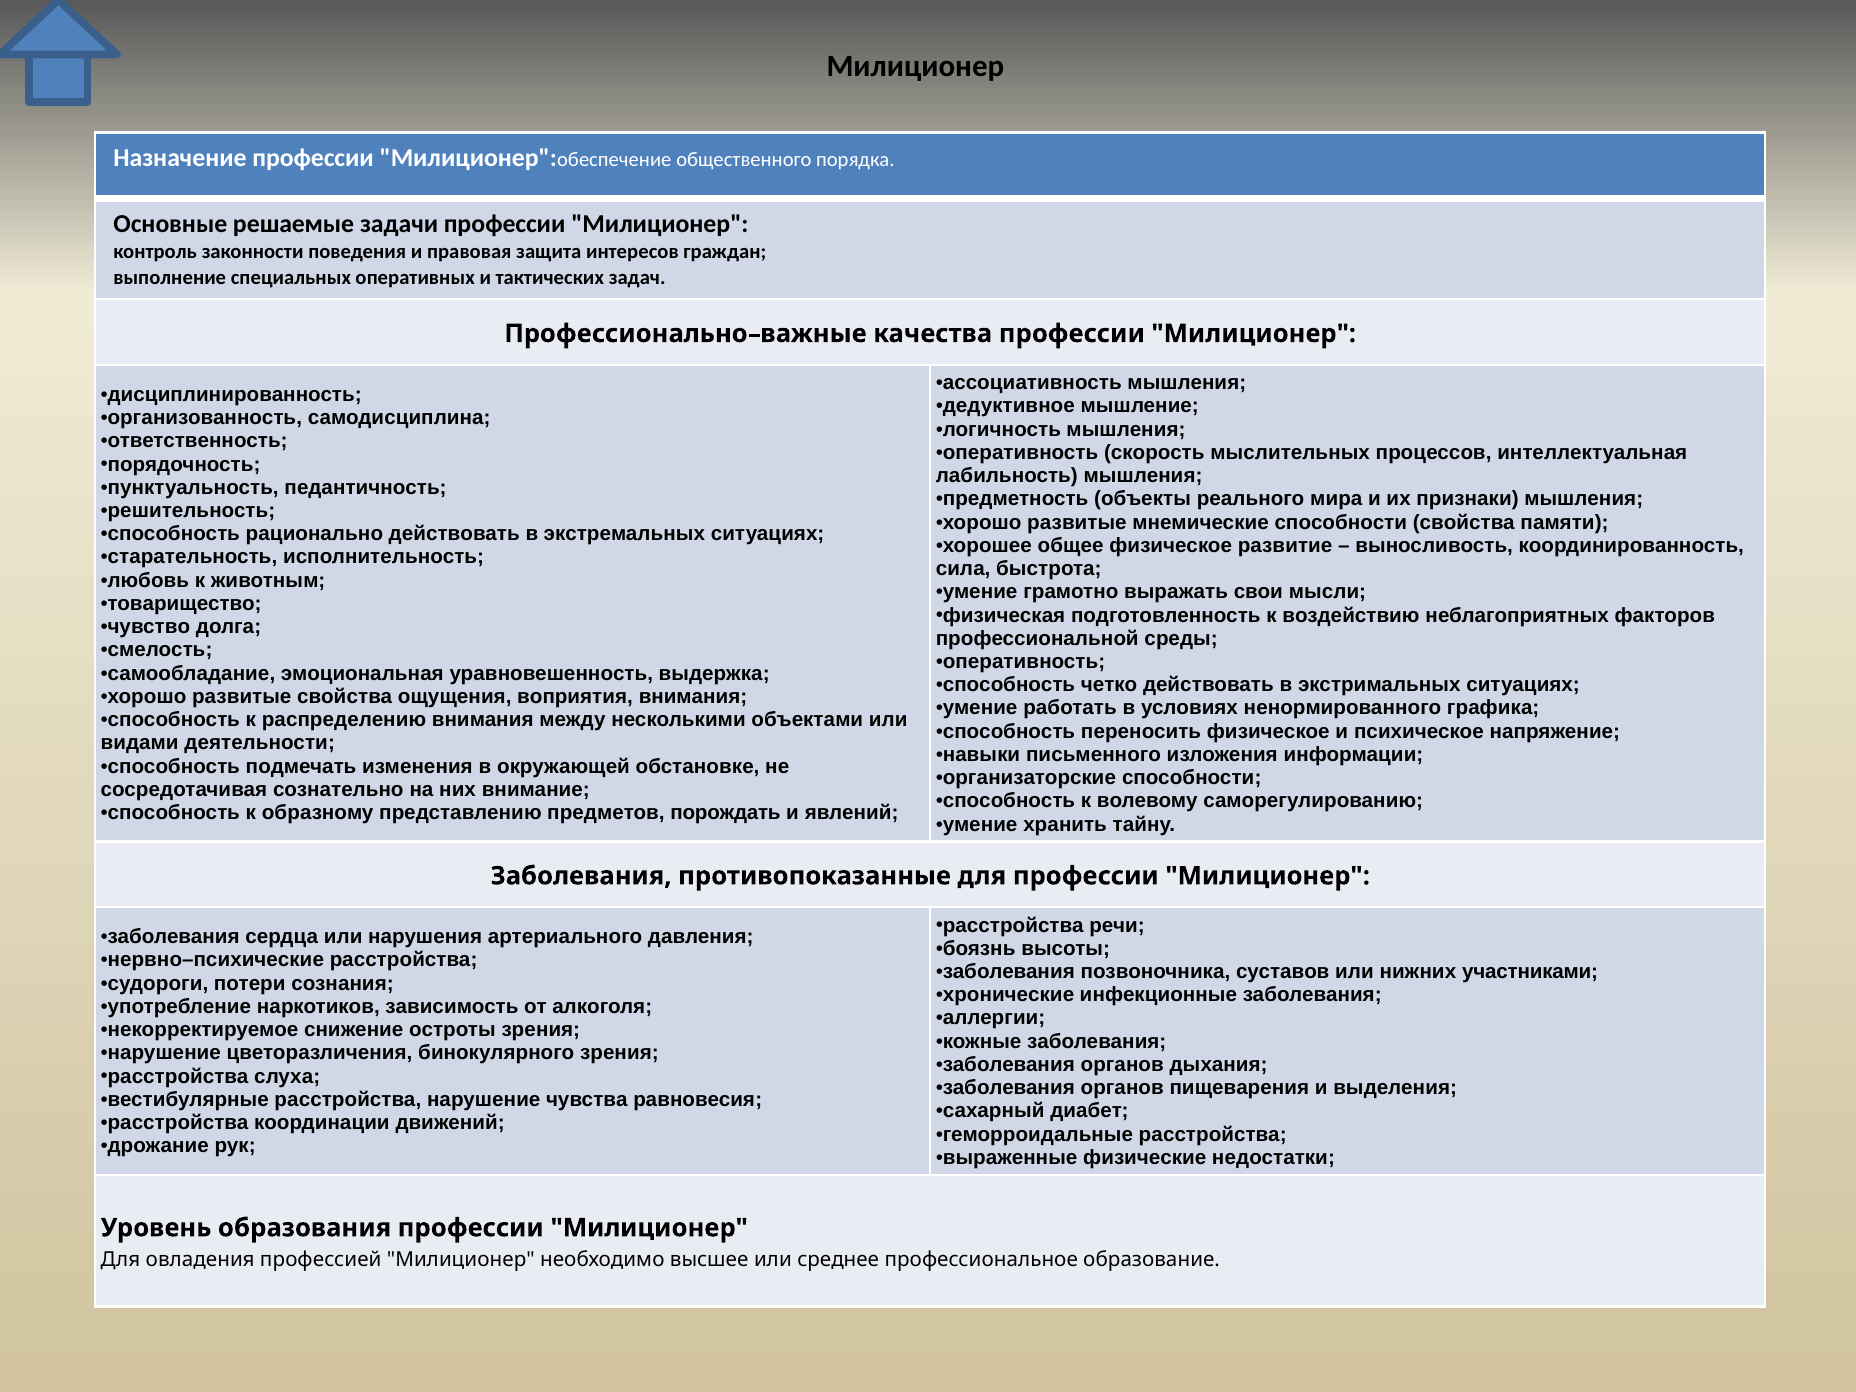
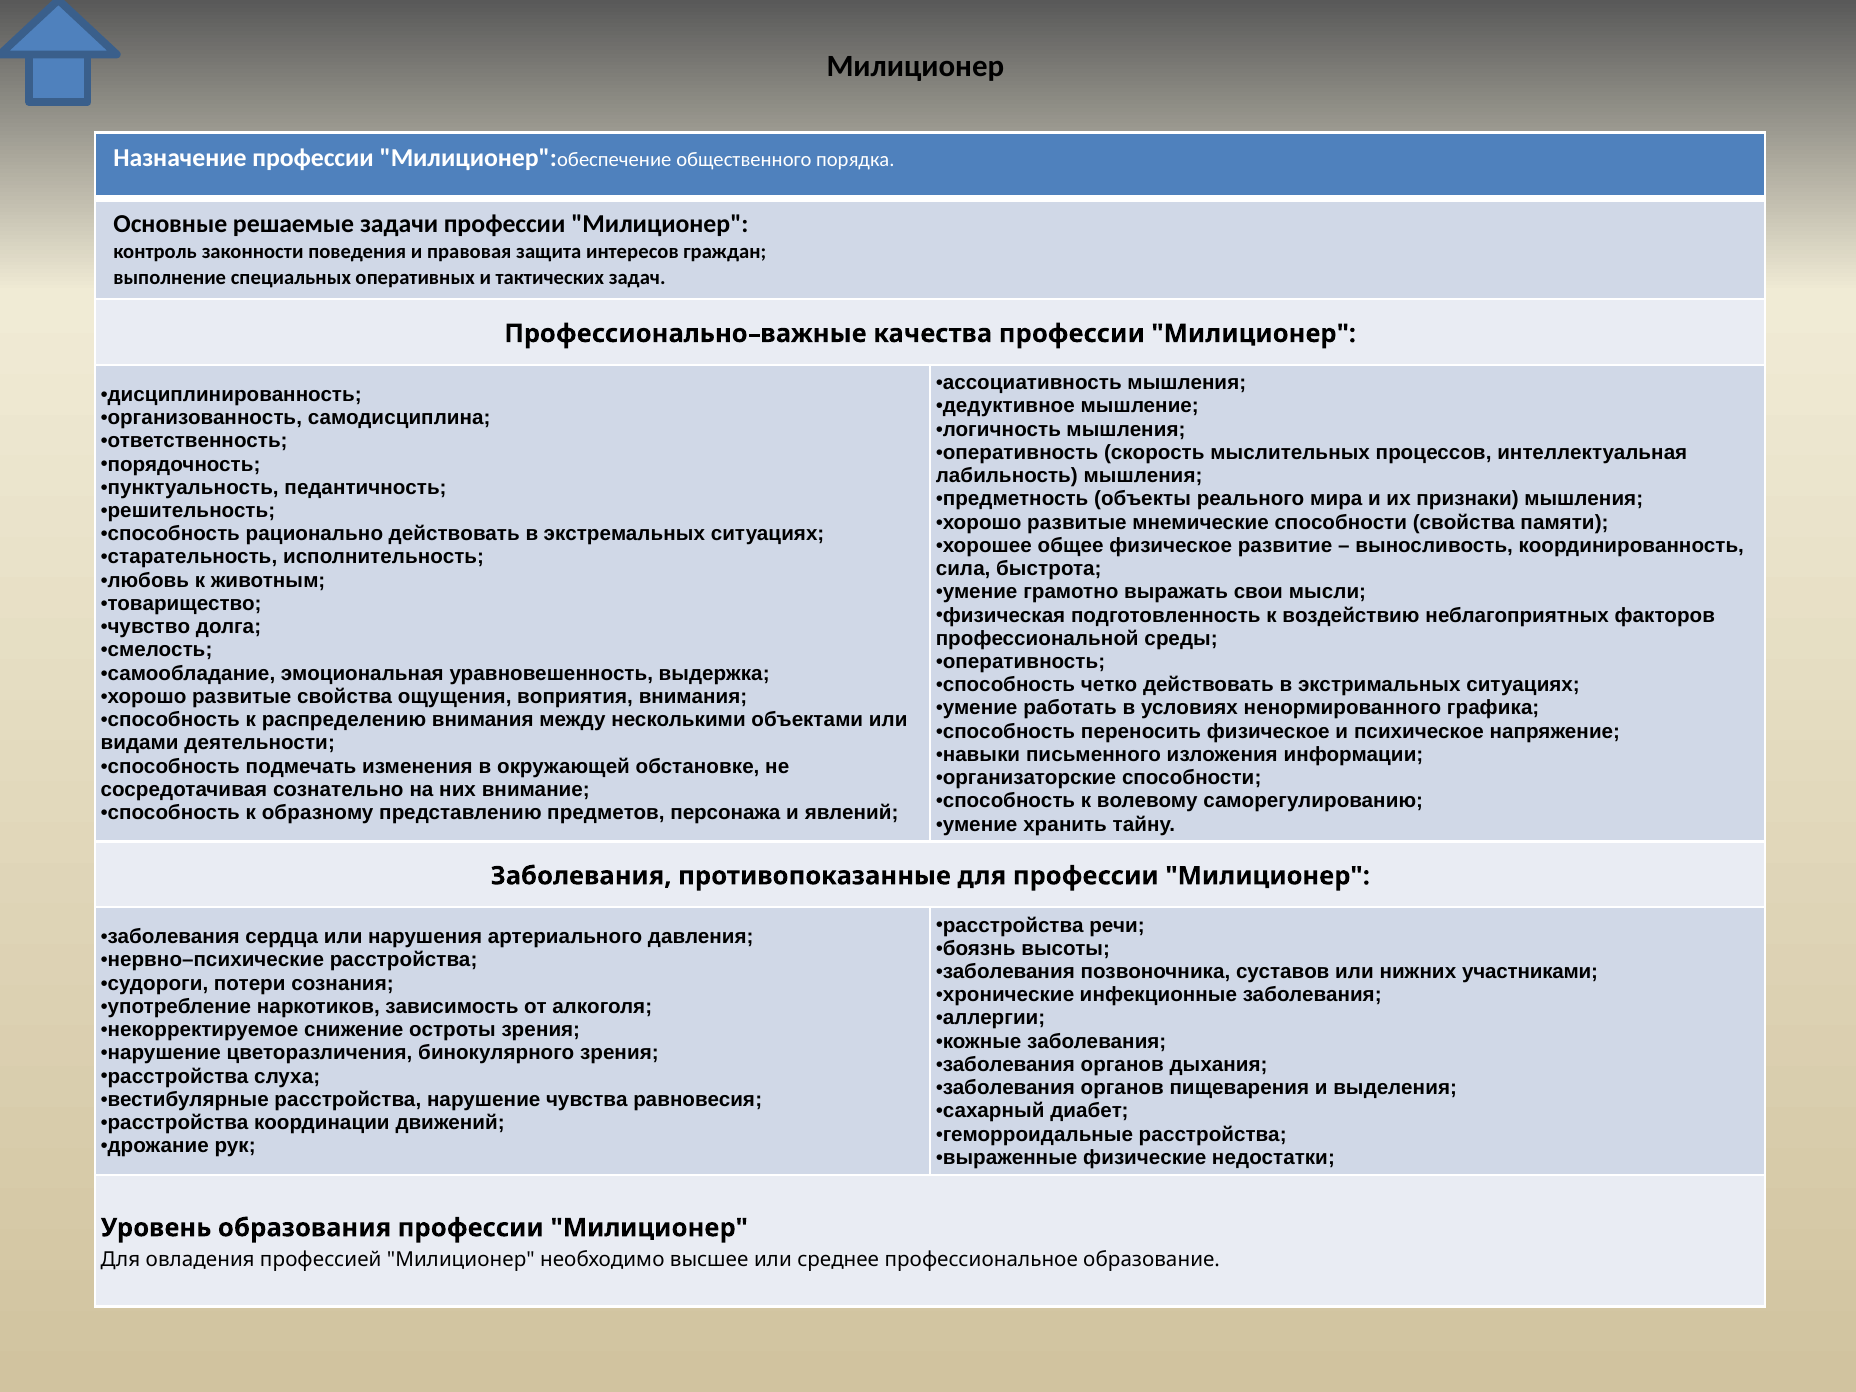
порождать: порождать -> персонажа
